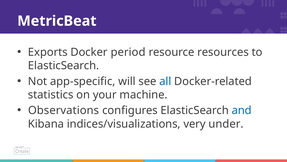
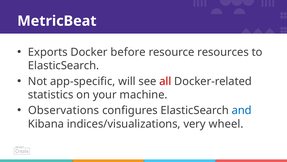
period: period -> before
all colour: blue -> red
under: under -> wheel
